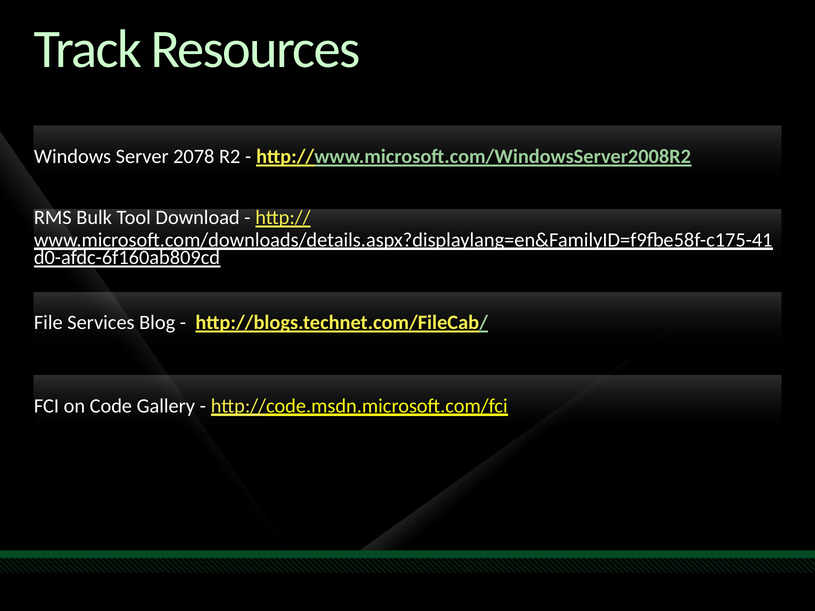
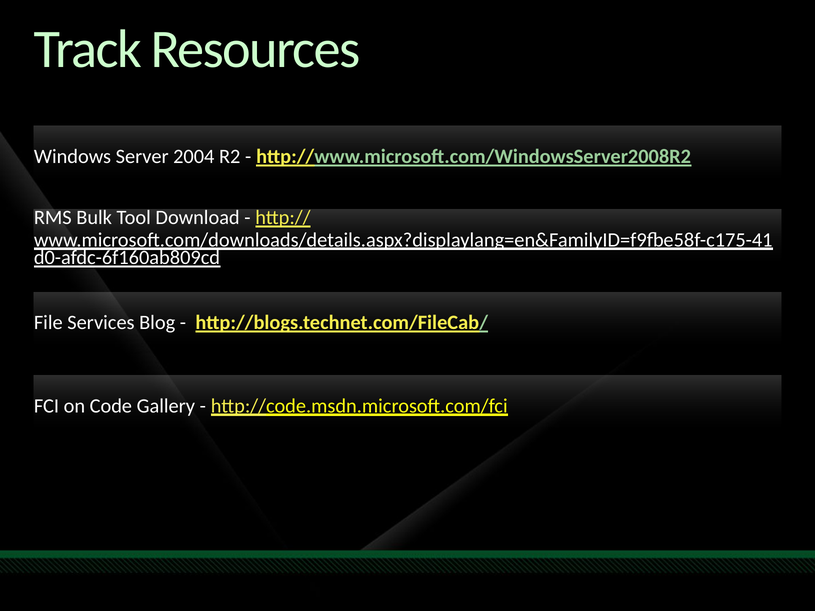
2078: 2078 -> 2004
